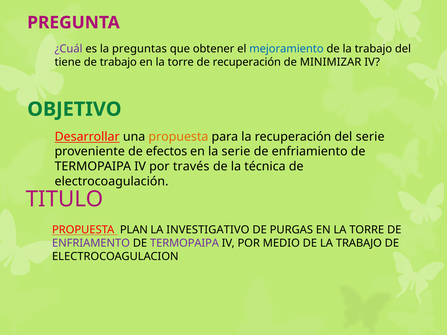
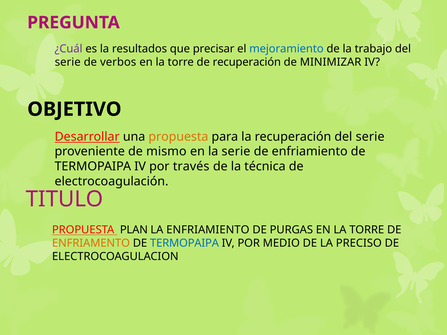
preguntas: preguntas -> resultados
obtener: obtener -> precisar
tiene at (68, 62): tiene -> serie
de trabajo: trabajo -> verbos
OBJETIVO colour: green -> black
efectos: efectos -> mismo
LA INVESTIGATIVO: INVESTIGATIVO -> ENFRIAMIENTO
ENFRIAMENTO colour: purple -> orange
TERMOPAIPA at (184, 243) colour: purple -> blue
MEDIO DE LA TRABAJO: TRABAJO -> PRECISO
